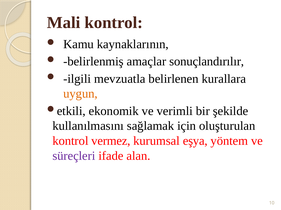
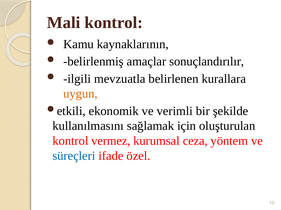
eşya: eşya -> ceza
süreçleri colour: purple -> blue
alan: alan -> özel
